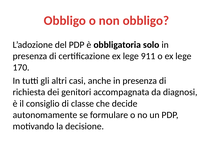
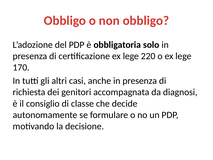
911: 911 -> 220
